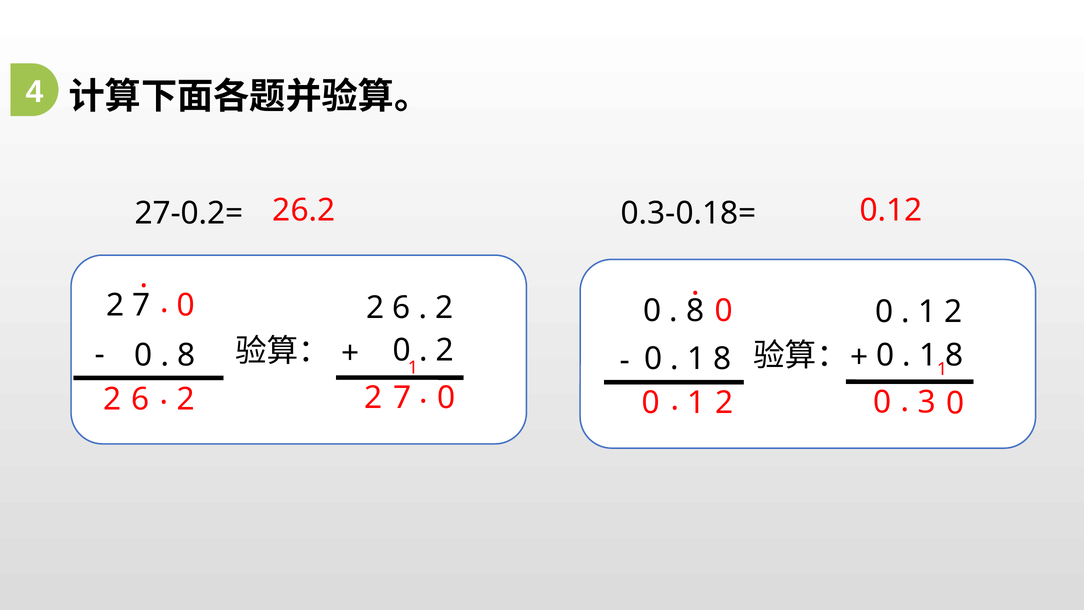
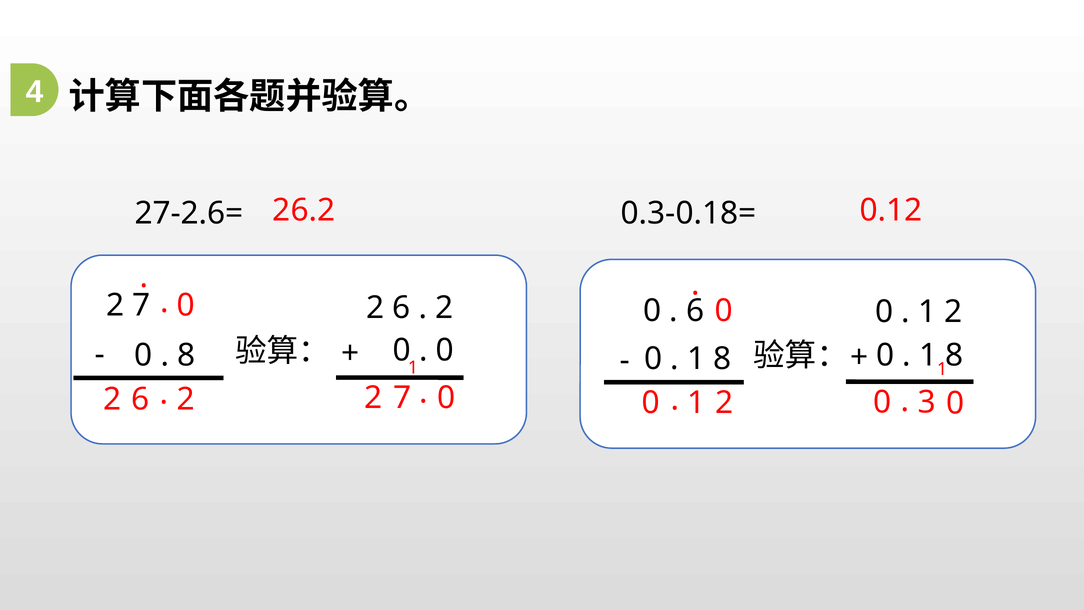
27-0.2=: 27-0.2= -> 27-2.6=
8 at (695, 311): 8 -> 6
2 at (445, 350): 2 -> 0
